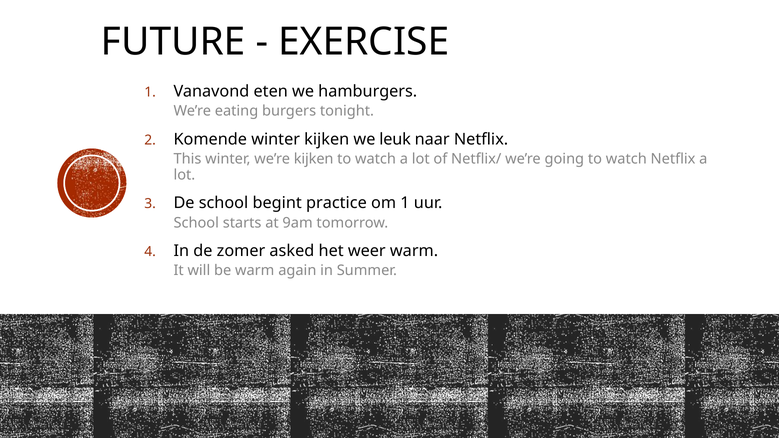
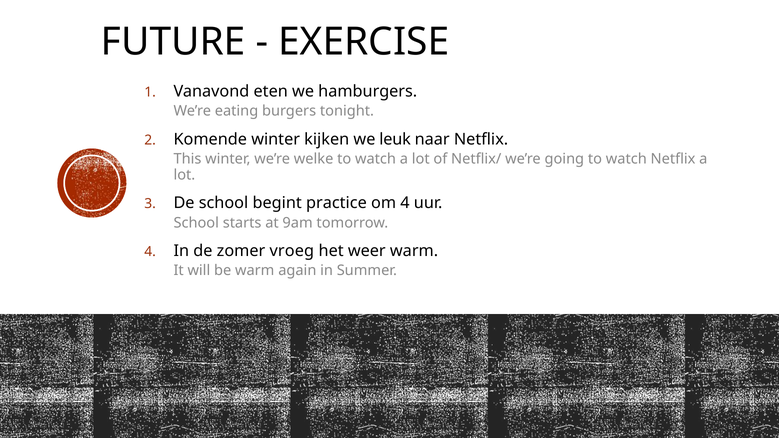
we’re kijken: kijken -> welke
om 1: 1 -> 4
asked: asked -> vroeg
